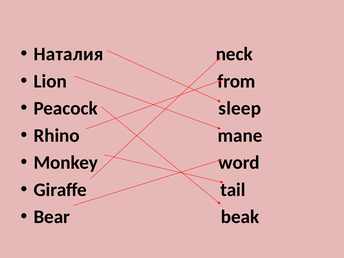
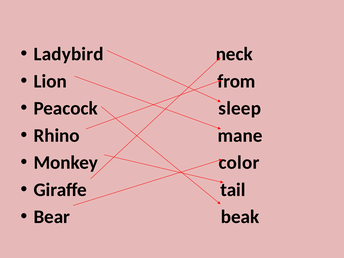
Наталия: Наталия -> Ladybird
word: word -> color
